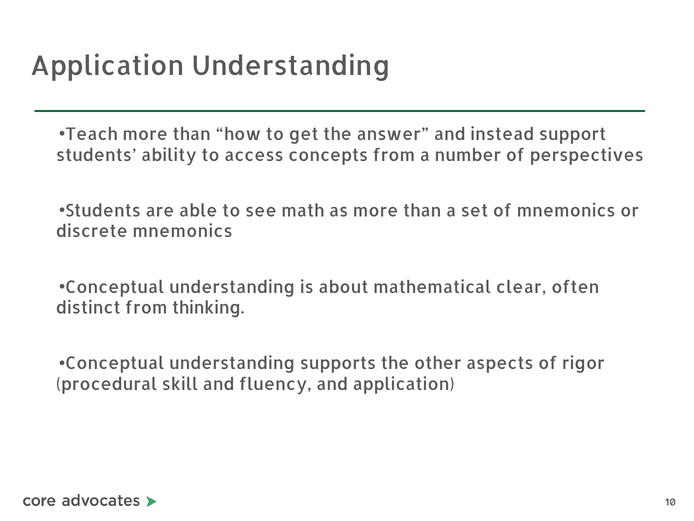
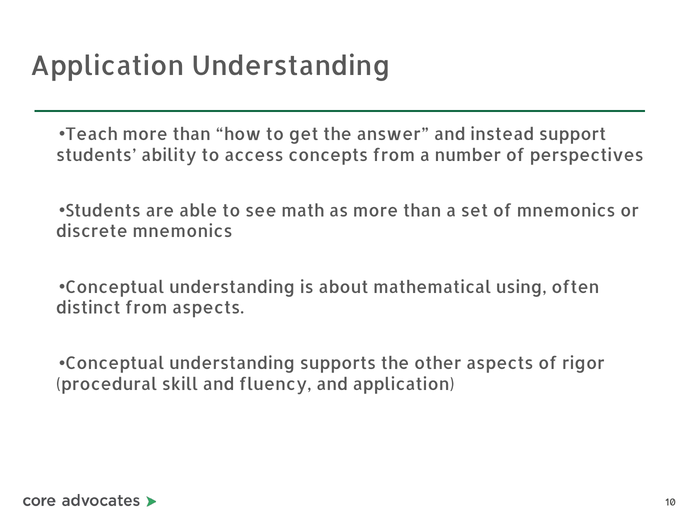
clear: clear -> using
from thinking: thinking -> aspects
